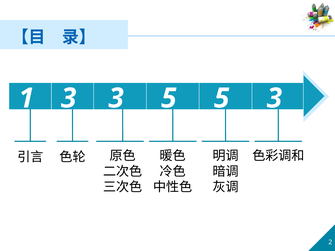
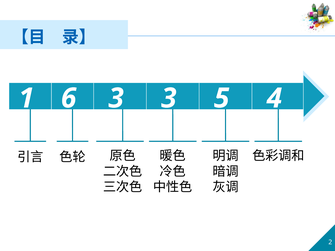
1 3: 3 -> 6
3 5: 5 -> 3
5 3: 3 -> 4
